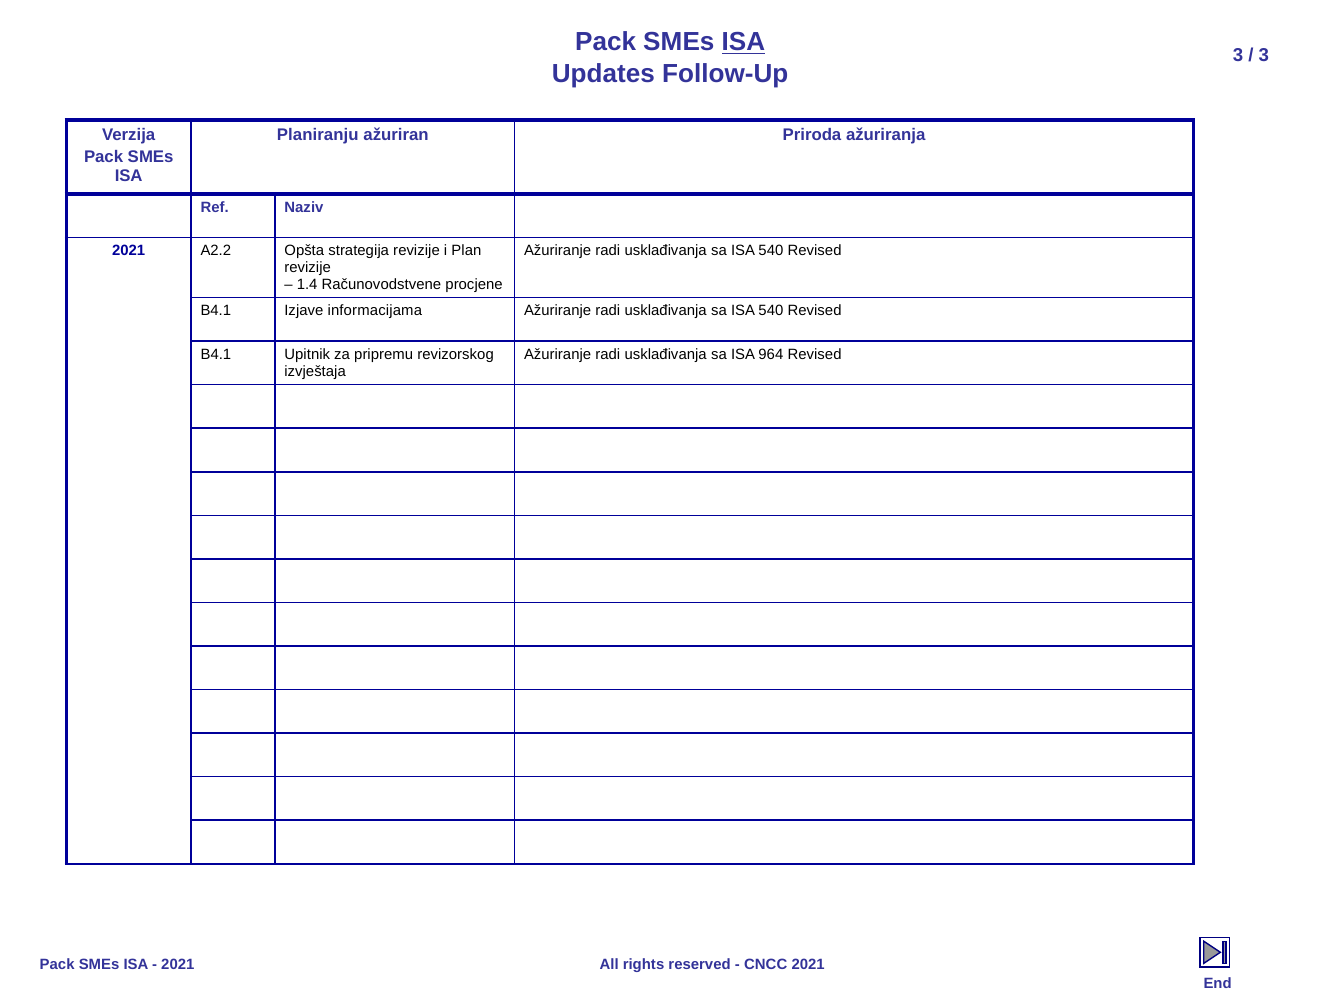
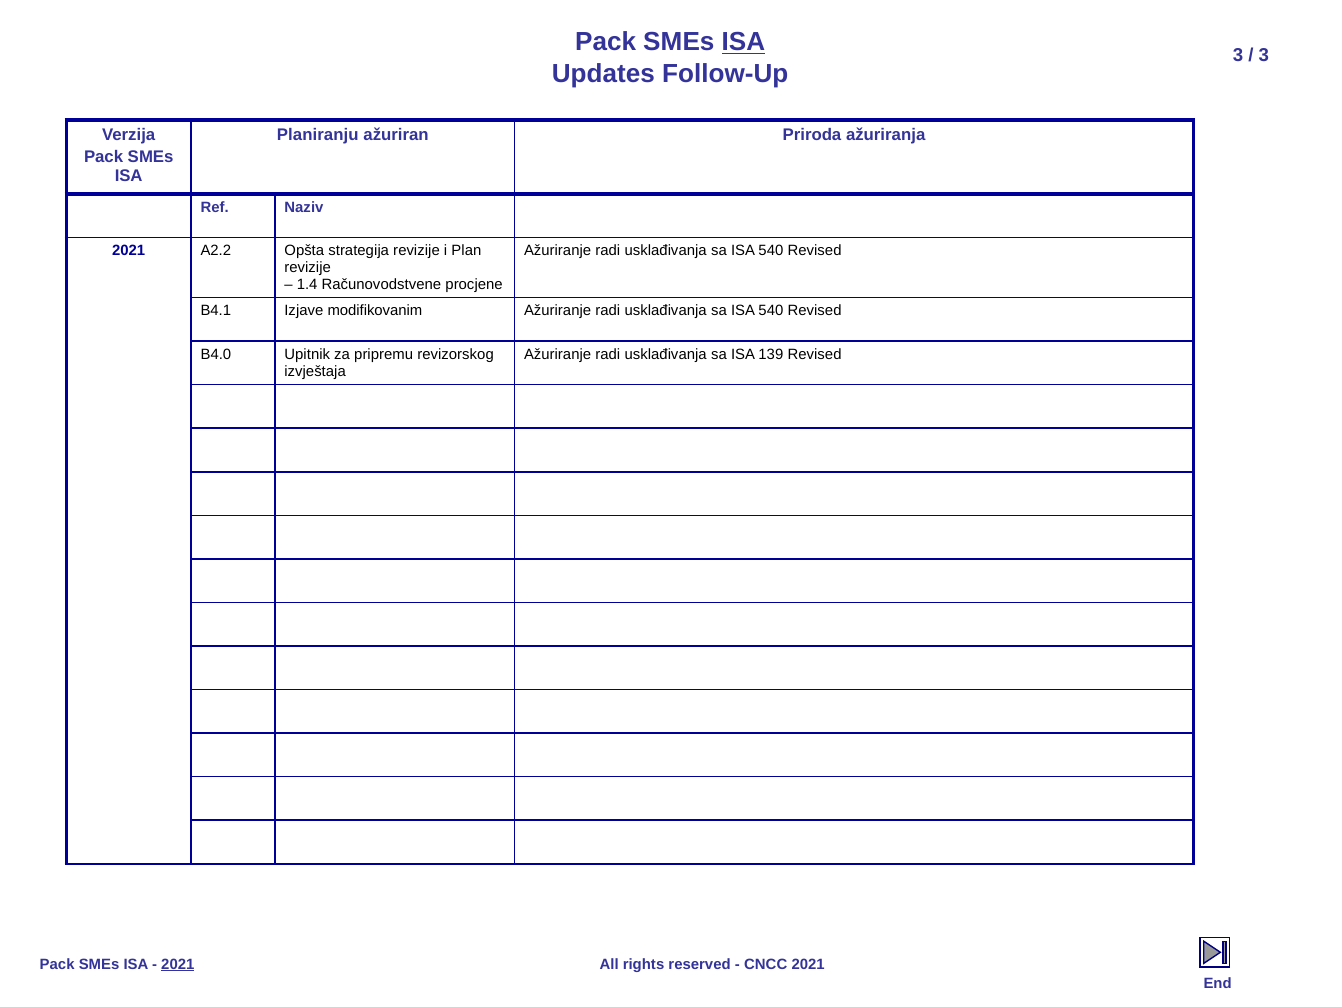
informacijama: informacijama -> modifikovanim
B4.1 at (216, 354): B4.1 -> B4.0
964: 964 -> 139
2021 at (178, 964) underline: none -> present
